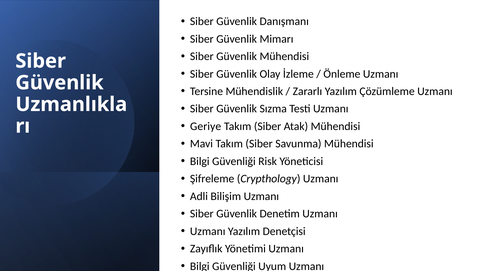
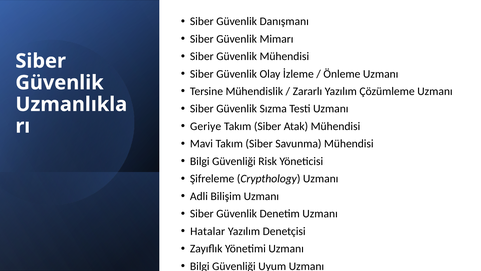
Uzmanı at (208, 231): Uzmanı -> Hatalar
